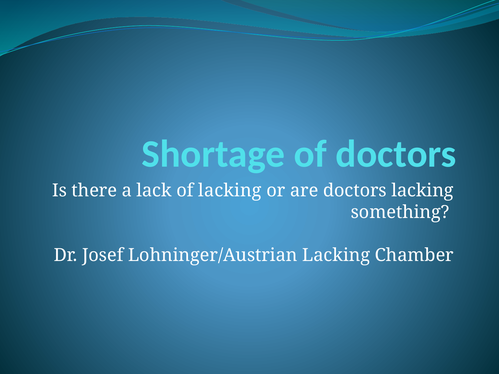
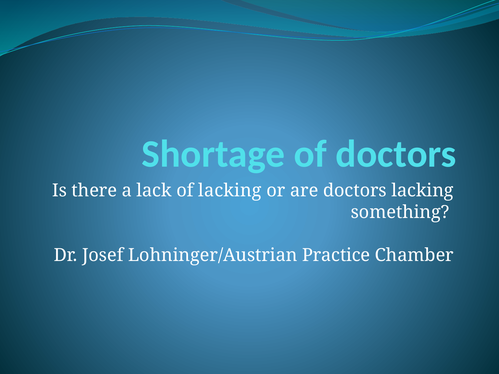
Lohninger/Austrian Lacking: Lacking -> Practice
